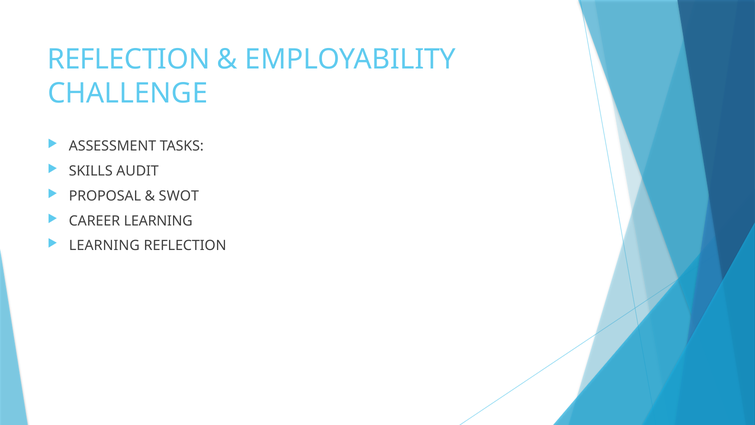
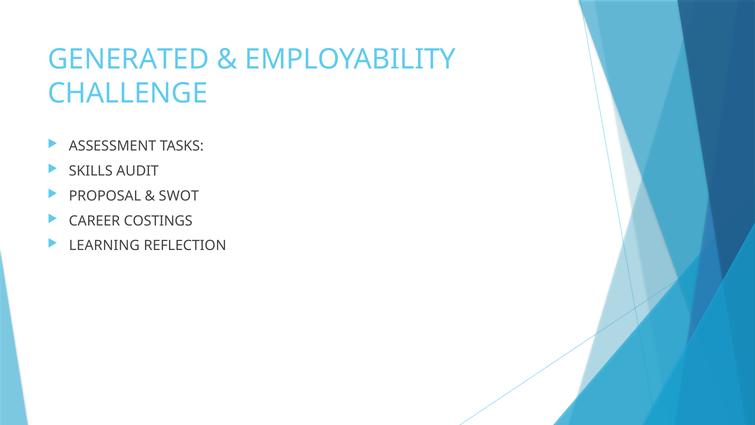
REFLECTION at (129, 60): REFLECTION -> GENERATED
CAREER LEARNING: LEARNING -> COSTINGS
